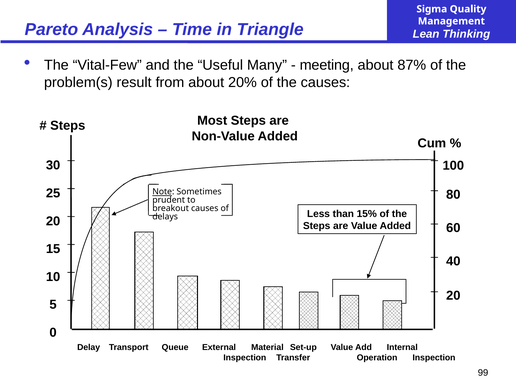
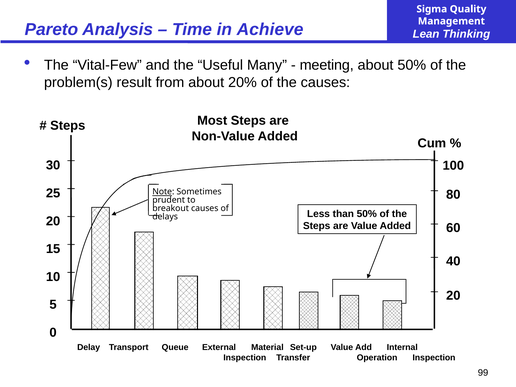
Triangle: Triangle -> Achieve
about 87%: 87% -> 50%
than 15%: 15% -> 50%
